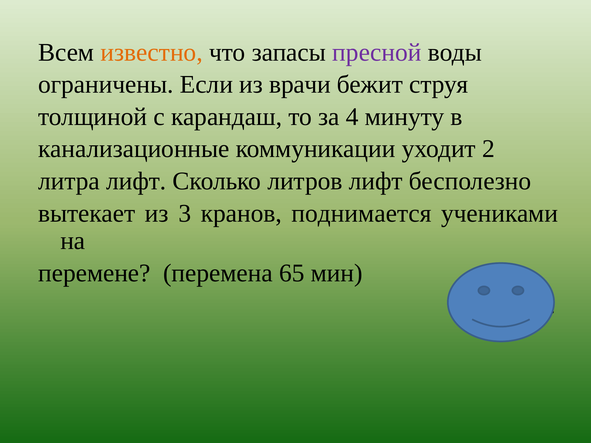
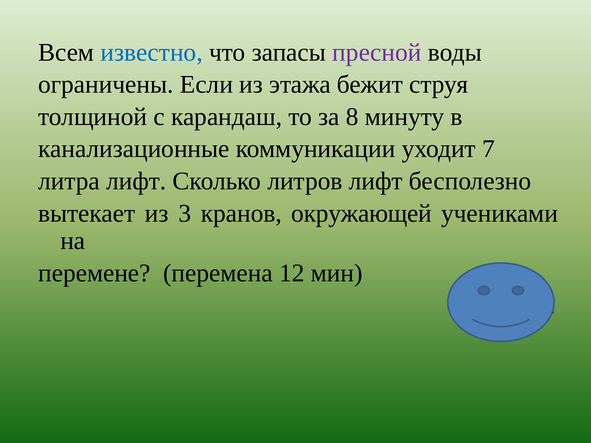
известно colour: orange -> blue
врачи: врачи -> этажа
4: 4 -> 8
2: 2 -> 7
поднимается: поднимается -> окружающей
65: 65 -> 12
